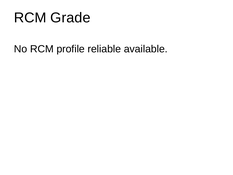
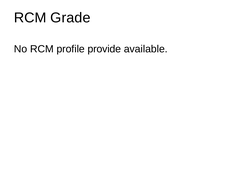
reliable: reliable -> provide
